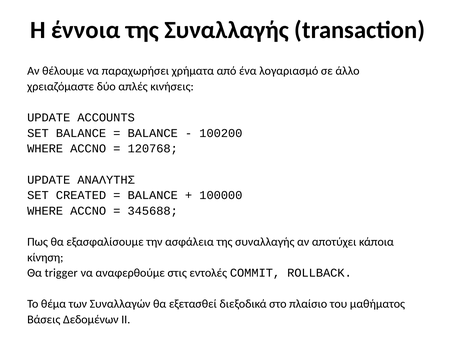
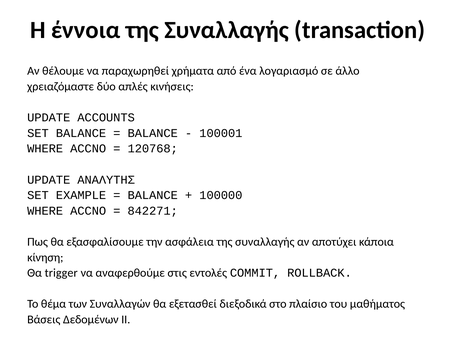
παραχωρήσει: παραχωρήσει -> παραχωρηθεί
100200: 100200 -> 100001
CREATED: CREATED -> EXAMPLE
345688: 345688 -> 842271
